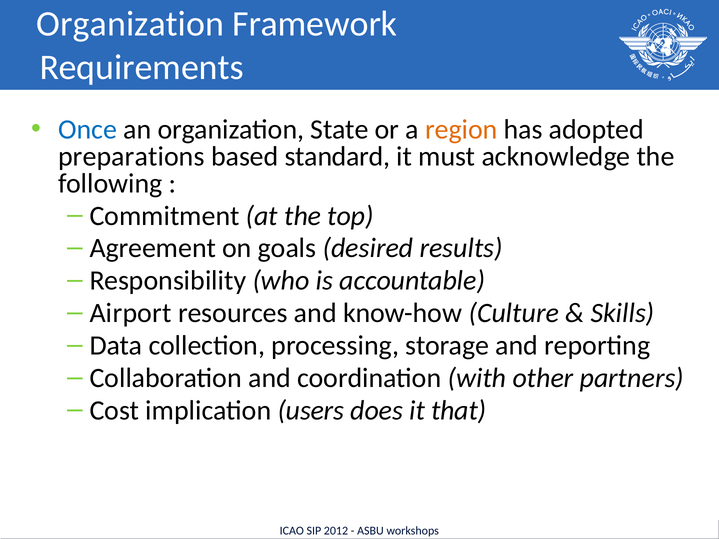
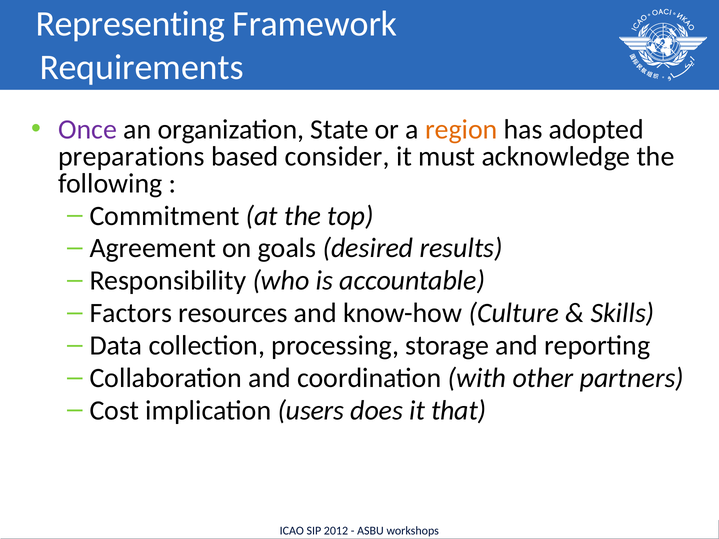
Organization at (130, 24): Organization -> Representing
Once colour: blue -> purple
standard: standard -> consider
Airport: Airport -> Factors
